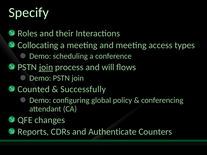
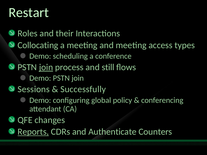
Specify: Specify -> Restart
will: will -> still
Counted: Counted -> Sessions
Reports underline: none -> present
